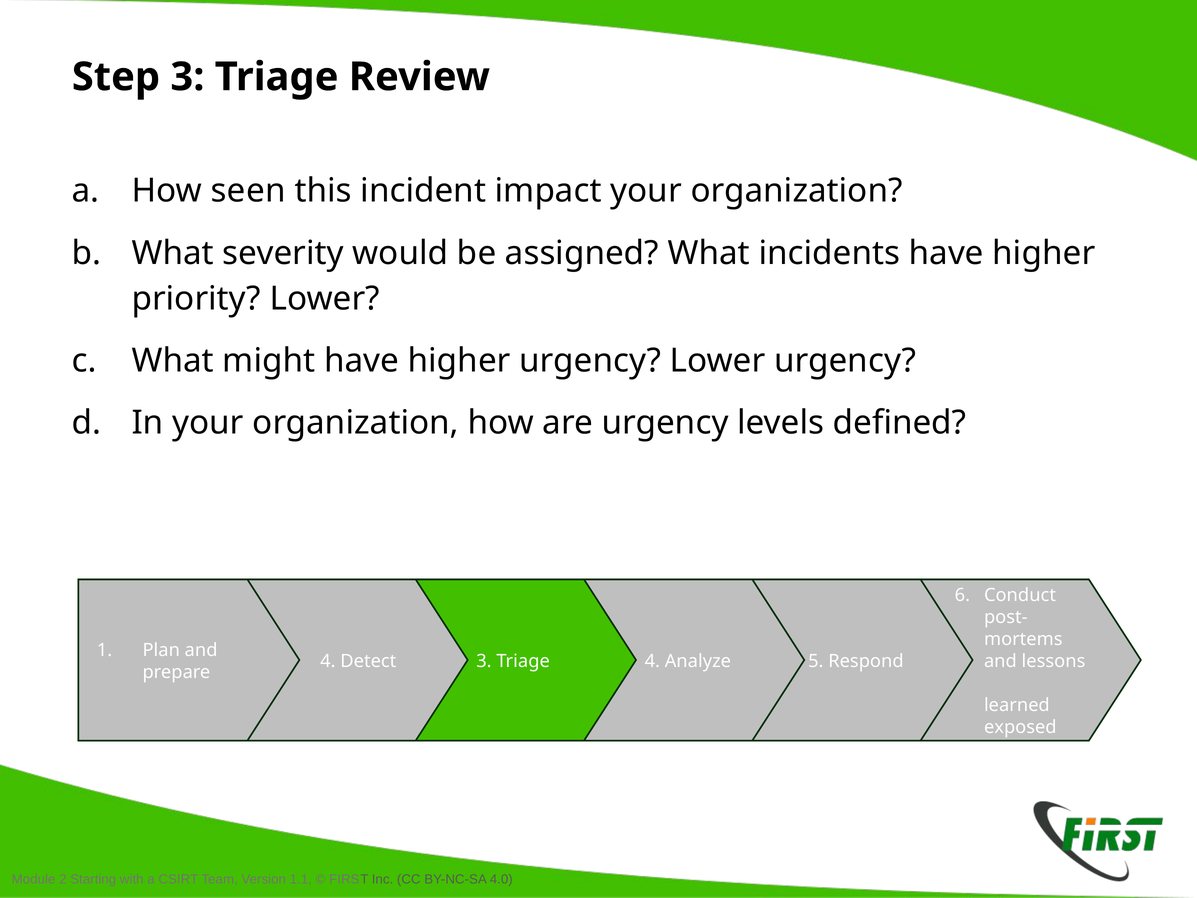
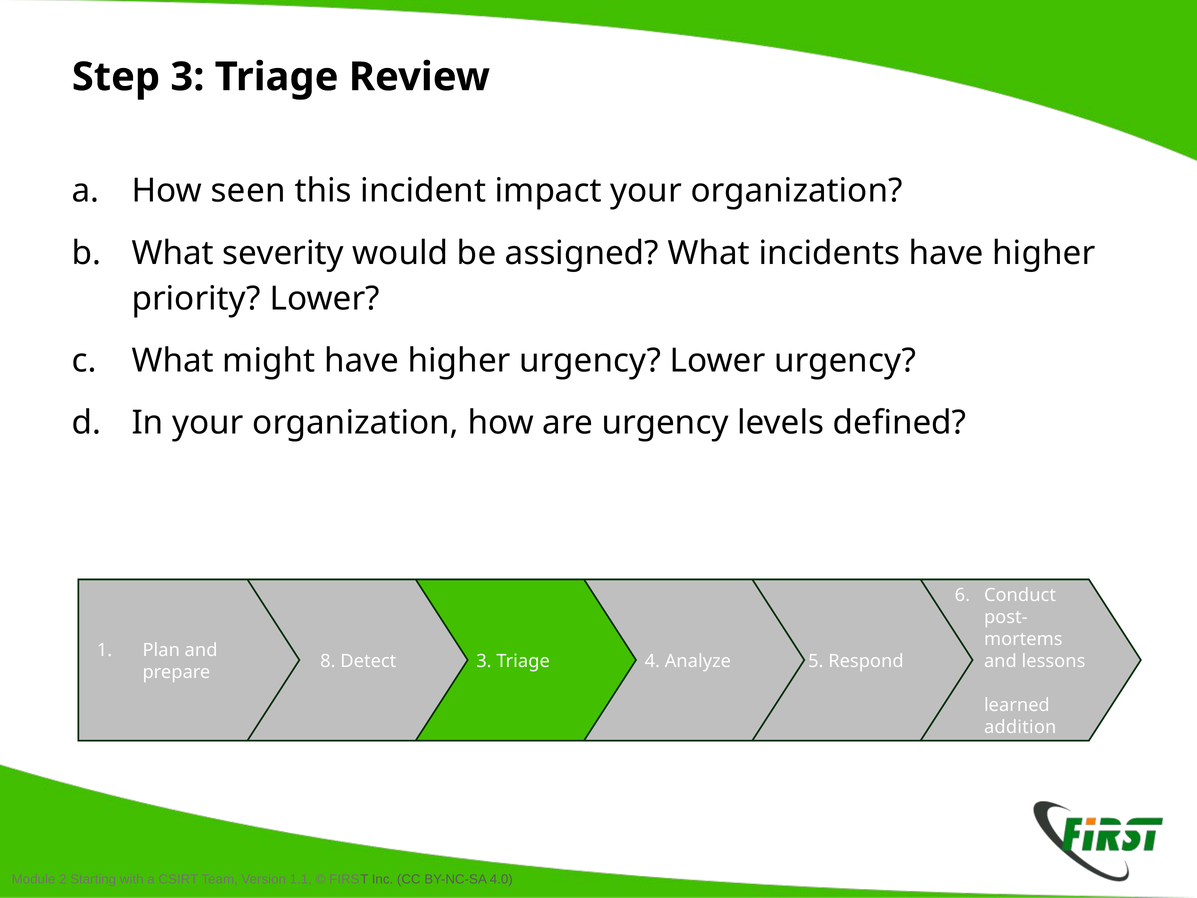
4 at (328, 661): 4 -> 8
exposed: exposed -> addition
